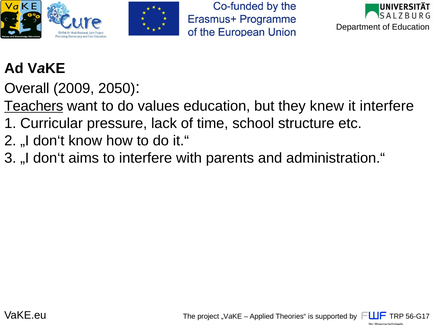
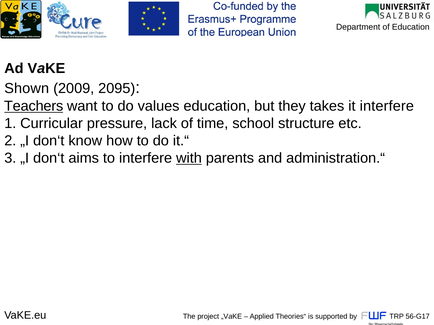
Overall: Overall -> Shown
2050: 2050 -> 2095
knew: knew -> takes
with underline: none -> present
